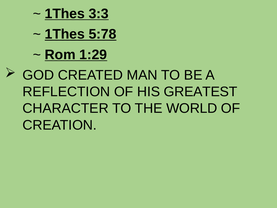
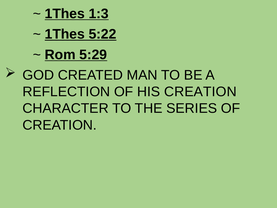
3:3: 3:3 -> 1:3
5:78: 5:78 -> 5:22
1:29: 1:29 -> 5:29
HIS GREATEST: GREATEST -> CREATION
WORLD: WORLD -> SERIES
